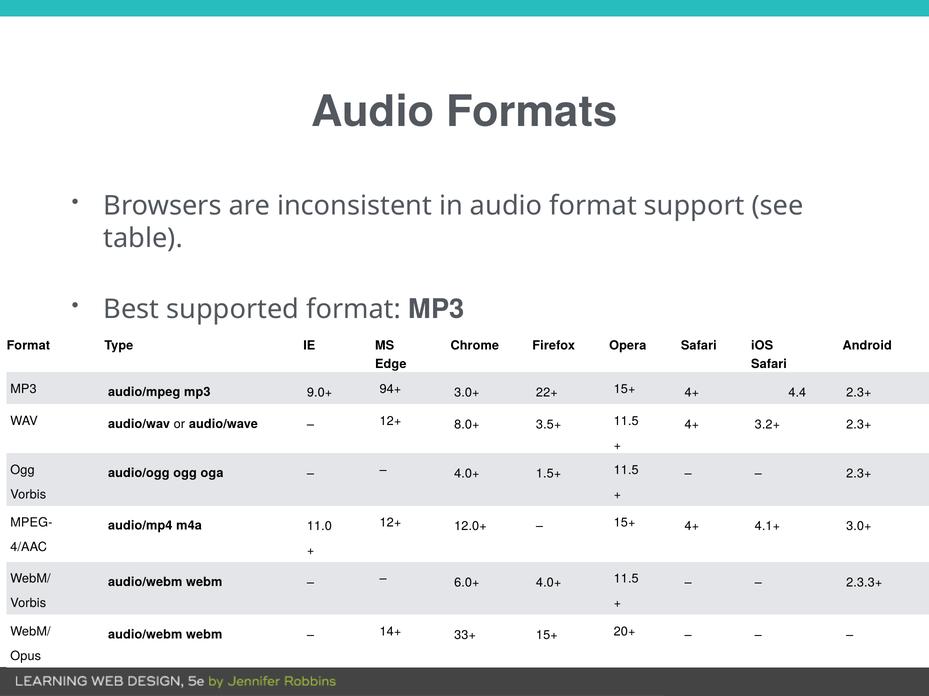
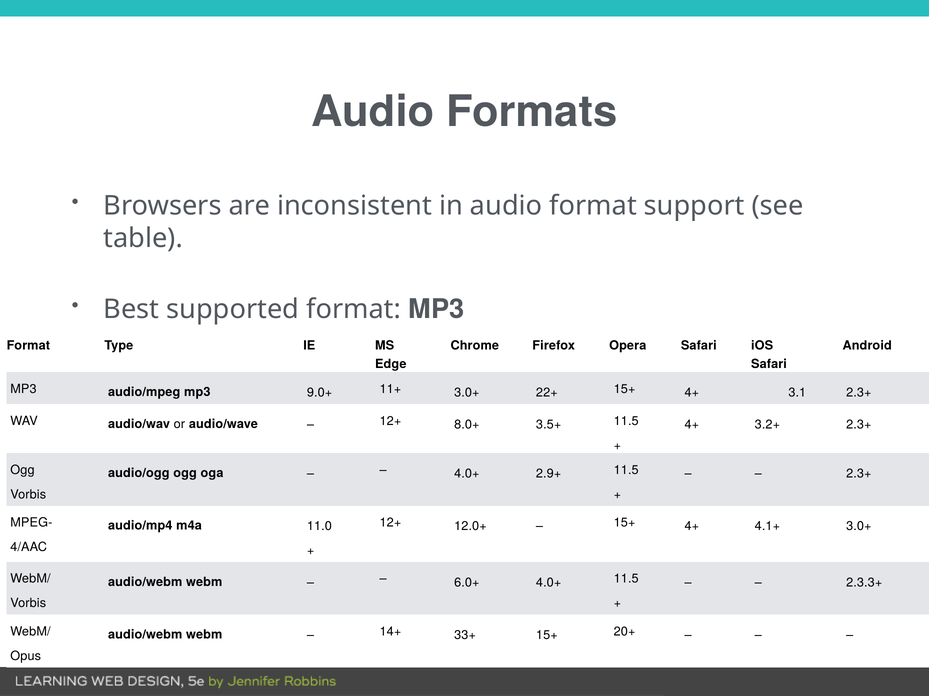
94+: 94+ -> 11+
4.4: 4.4 -> 3.1
1.5+: 1.5+ -> 2.9+
